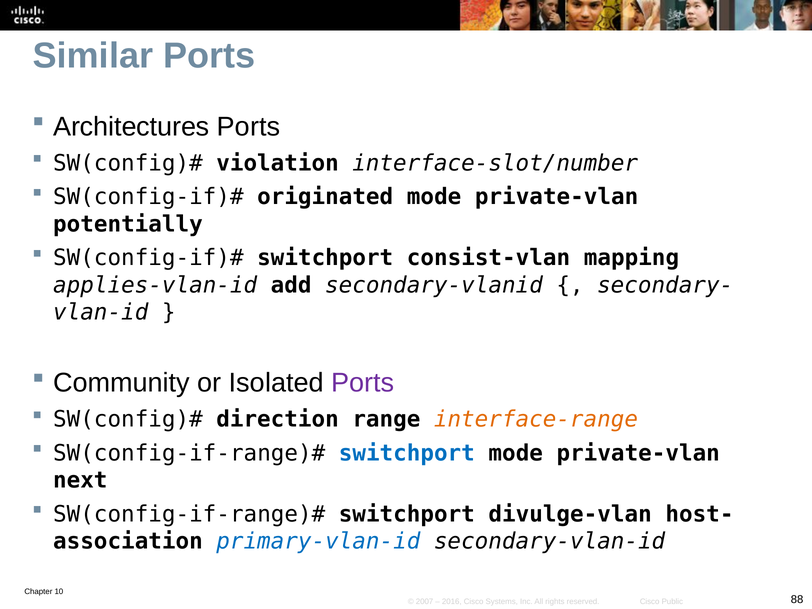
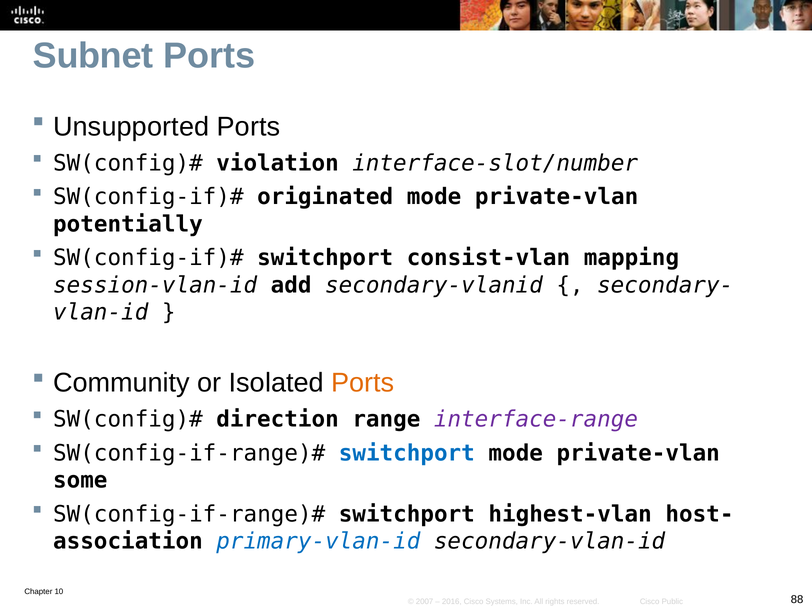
Similar: Similar -> Subnet
Architectures: Architectures -> Unsupported
applies-vlan-id: applies-vlan-id -> session-vlan-id
Ports at (363, 383) colour: purple -> orange
interface-range colour: orange -> purple
next: next -> some
divulge-vlan: divulge-vlan -> highest-vlan
